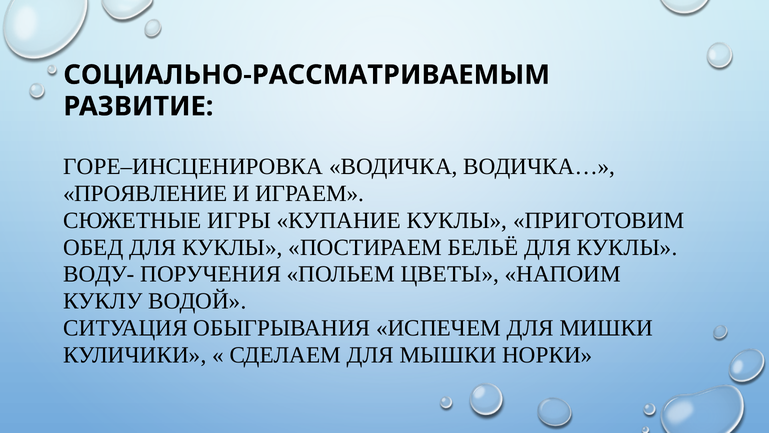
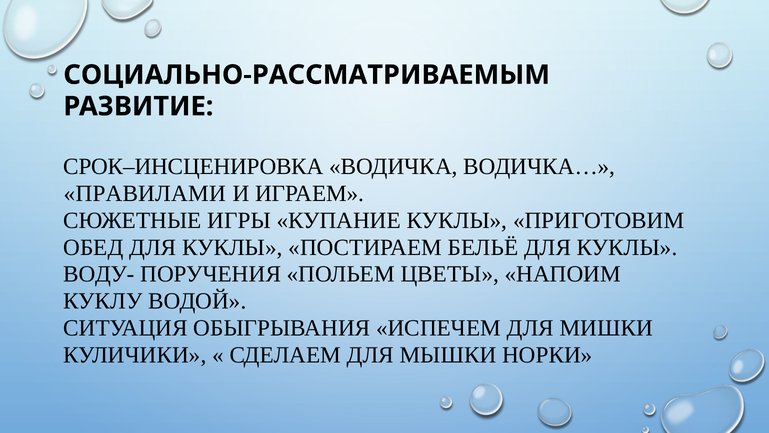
ГОРЕ–ИНСЦЕНИРОВКА: ГОРЕ–ИНСЦЕНИРОВКА -> СРОК–ИНСЦЕНИРОВКА
ПРОЯВЛЕНИЕ: ПРОЯВЛЕНИЕ -> ПРАВИЛАМИ
